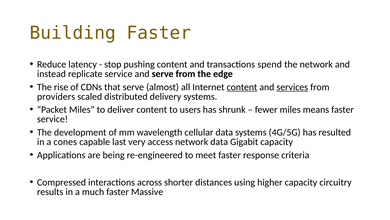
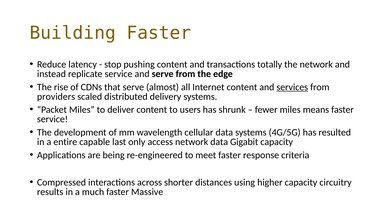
spend: spend -> totally
content at (242, 87) underline: present -> none
cones: cones -> entire
very: very -> only
